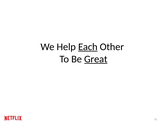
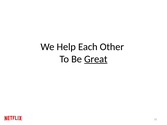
Each underline: present -> none
